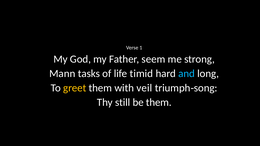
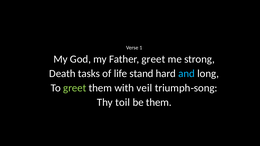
Father seem: seem -> greet
Mann: Mann -> Death
timid: timid -> stand
greet at (75, 88) colour: yellow -> light green
still: still -> toil
